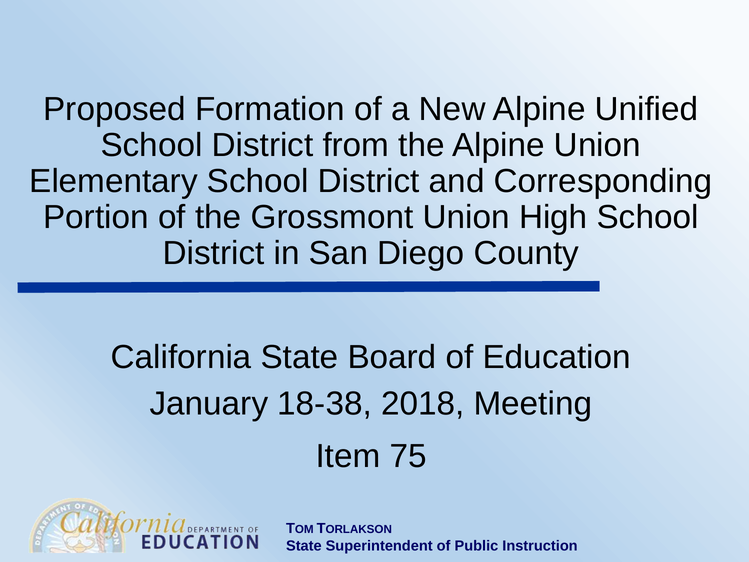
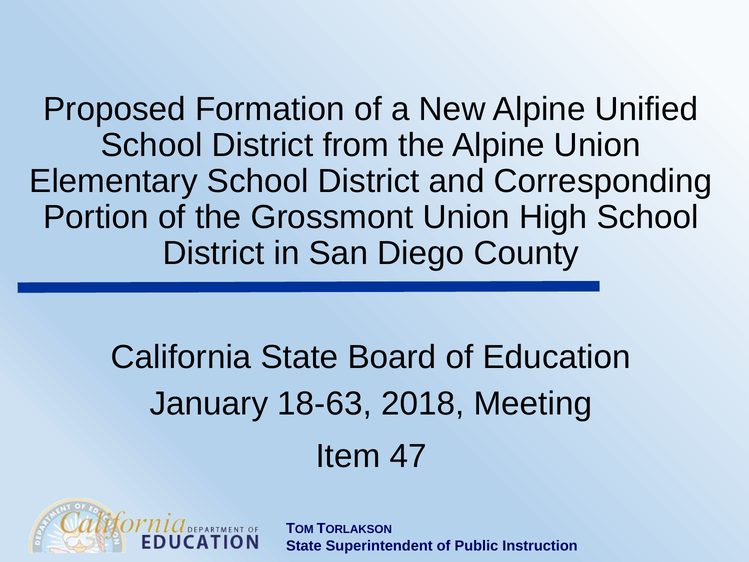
18-38: 18-38 -> 18-63
75: 75 -> 47
